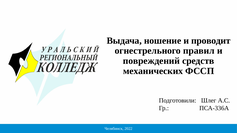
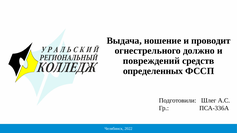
правил: правил -> должно
механических: механических -> определенных
